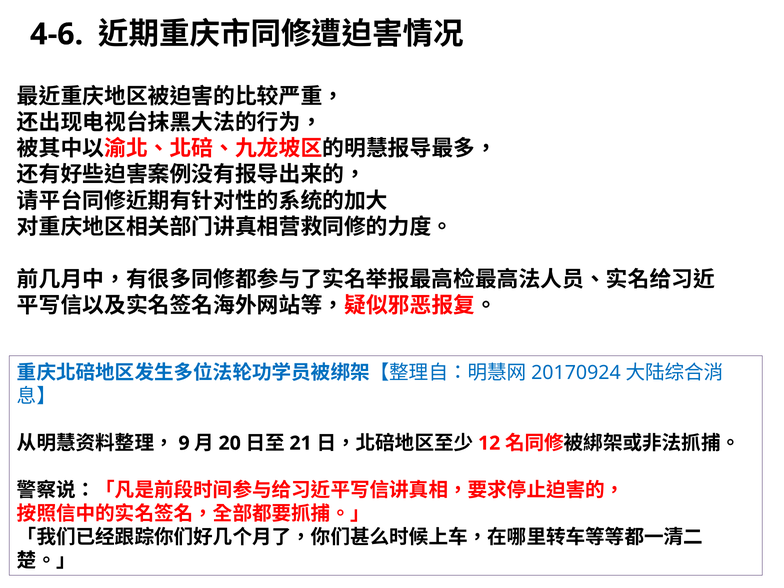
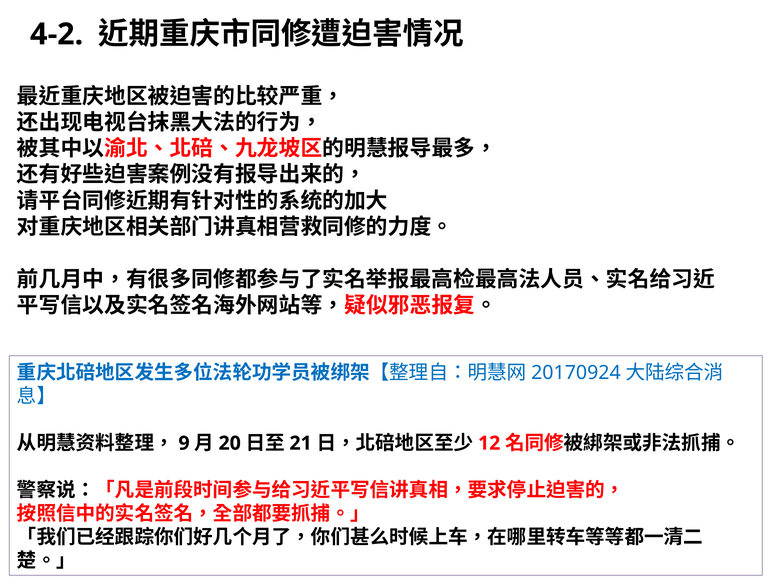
4-6: 4-6 -> 4-2
